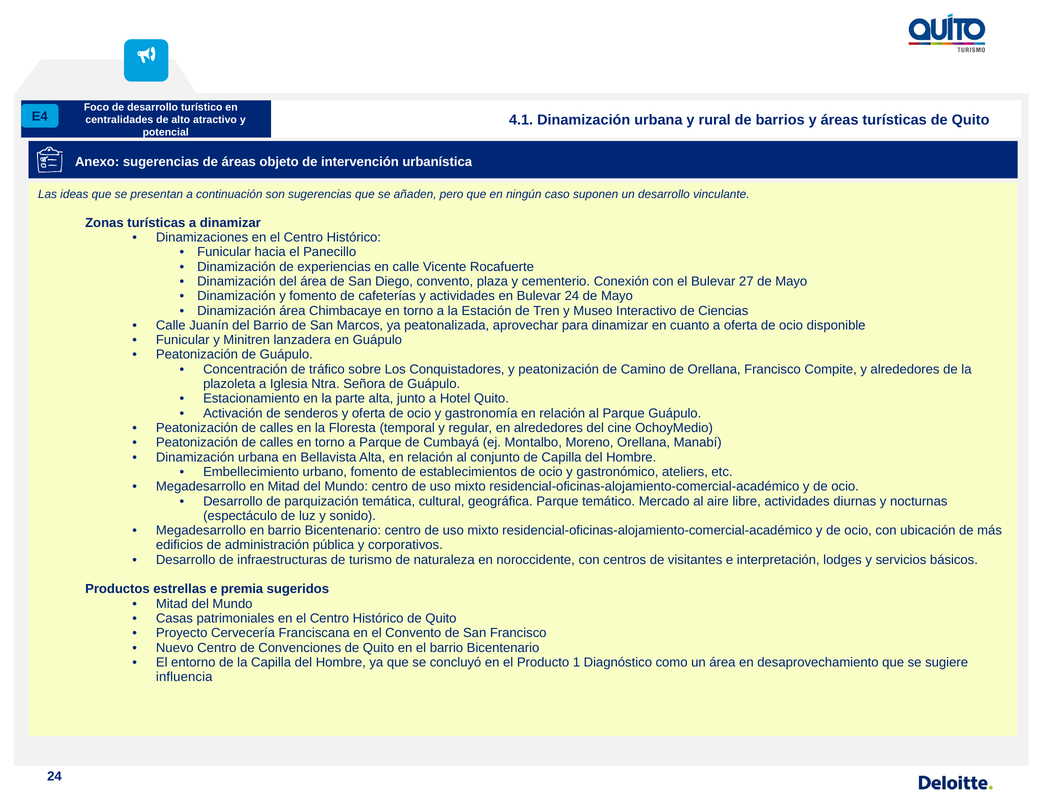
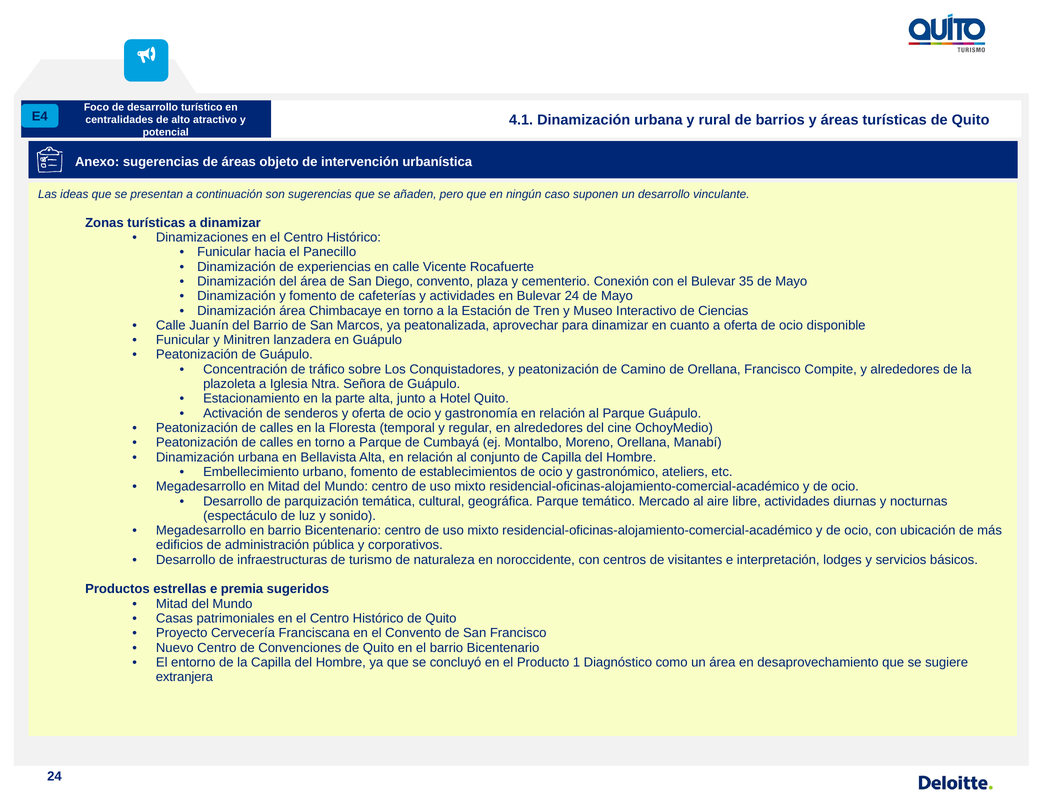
27: 27 -> 35
influencia: influencia -> extranjera
